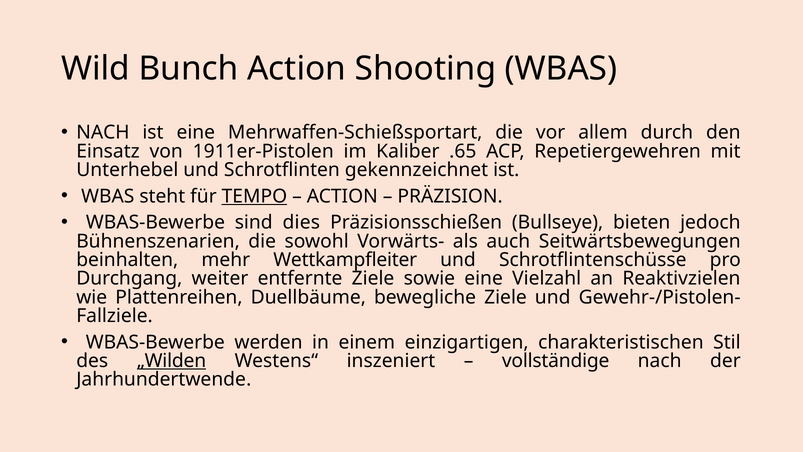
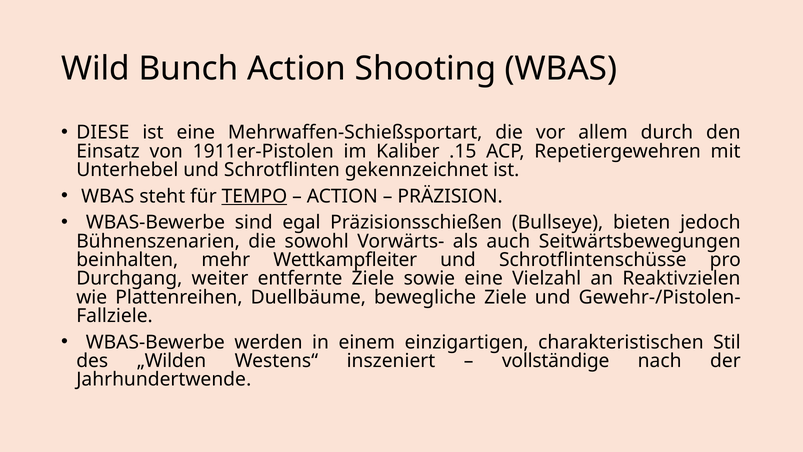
NACH at (103, 133): NACH -> DIESE
.65: .65 -> .15
dies: dies -> egal
„Wilden underline: present -> none
